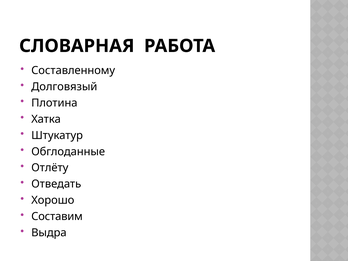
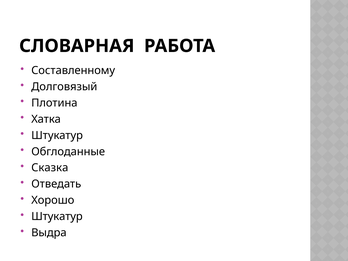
Отлёту: Отлёту -> Сказка
Составим at (57, 217): Составим -> Штукатур
